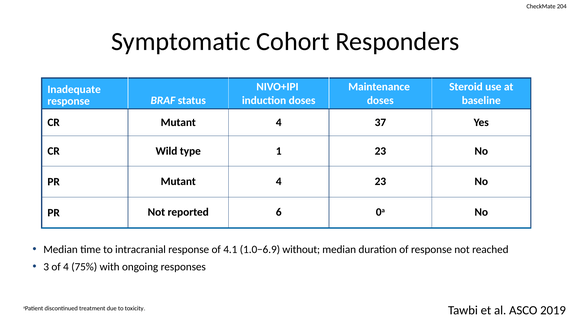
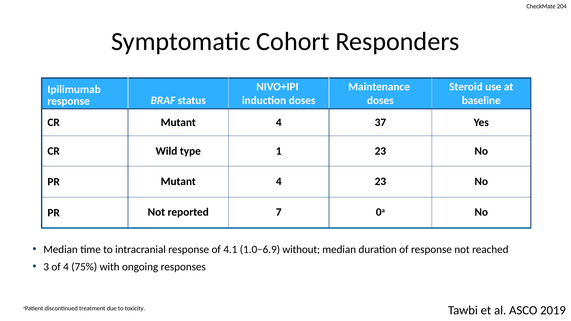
Inadequate: Inadequate -> Ipilimumab
6: 6 -> 7
